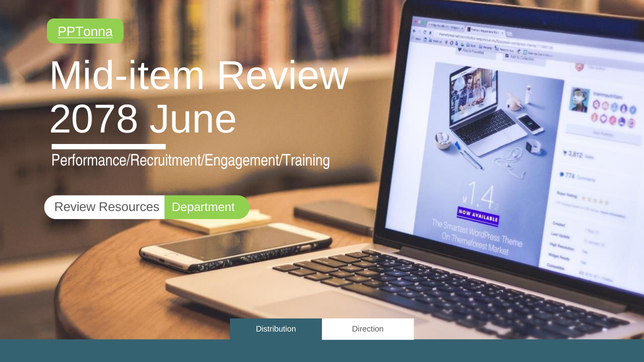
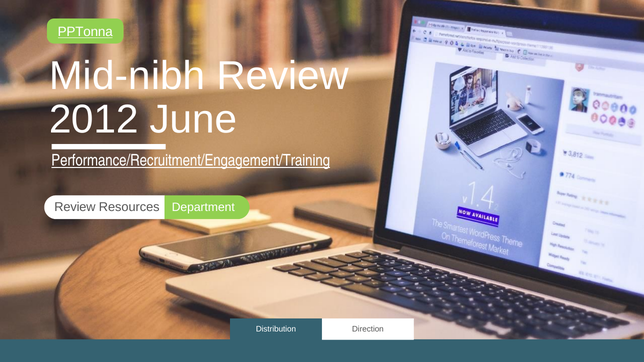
Mid-item: Mid-item -> Mid-nibh
2078: 2078 -> 2012
Performance/Recruitment/Engagement/Training underline: none -> present
